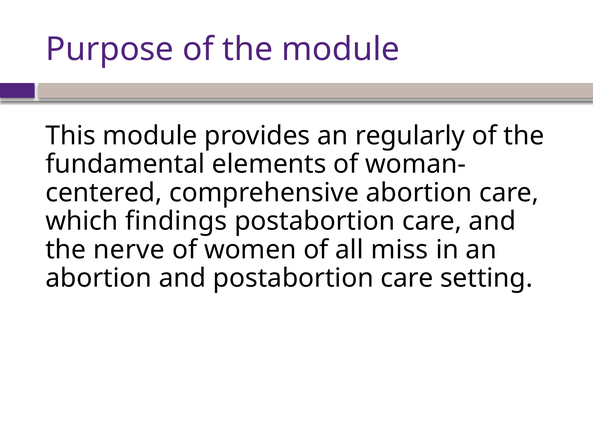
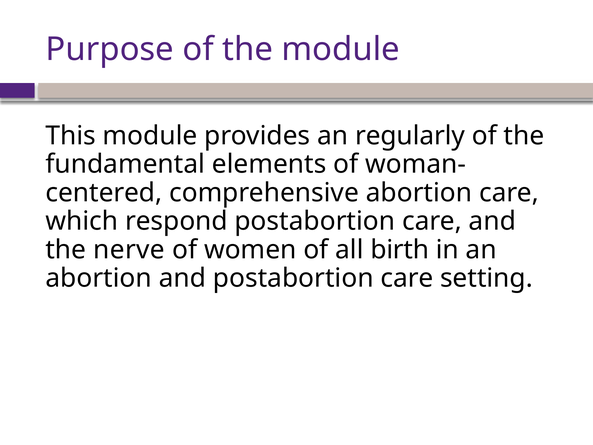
findings: findings -> respond
miss: miss -> birth
